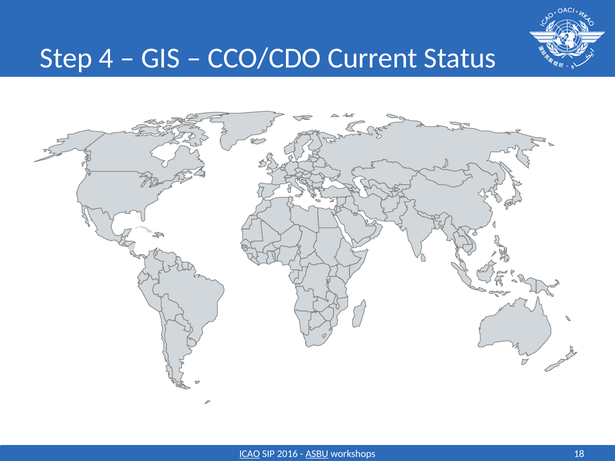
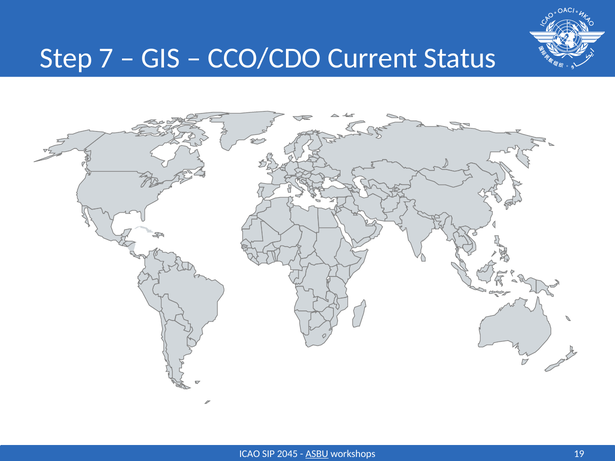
4: 4 -> 7
ICAO underline: present -> none
2016: 2016 -> 2045
18: 18 -> 19
